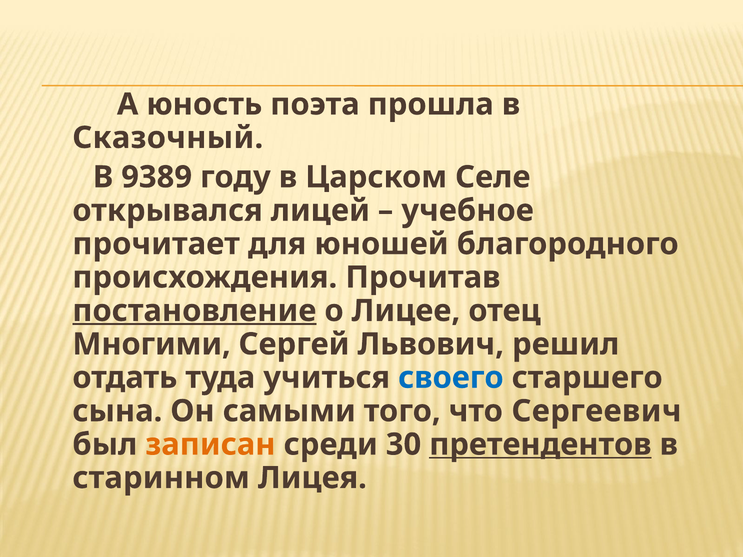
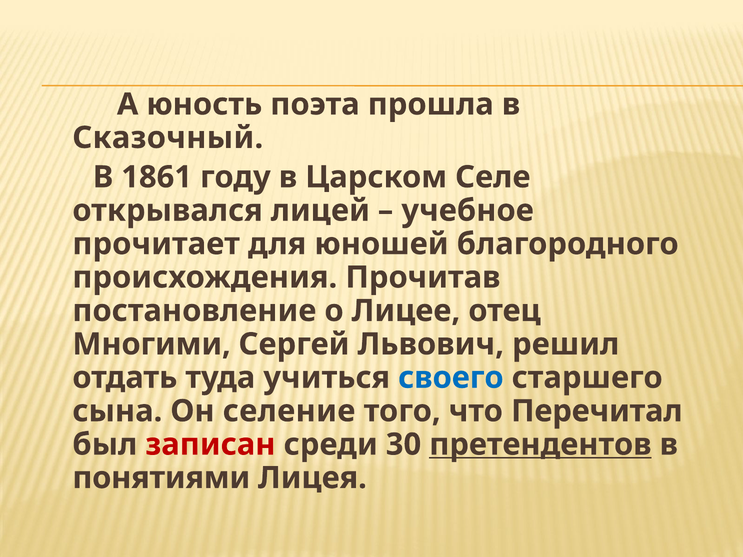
9389: 9389 -> 1861
постановление underline: present -> none
самыми: самыми -> селение
Сергеевич: Сергеевич -> Перечитал
записан colour: orange -> red
старинном: старинном -> понятиями
